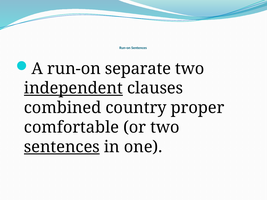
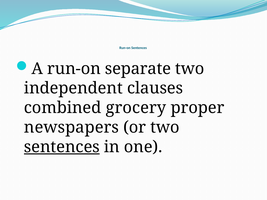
independent underline: present -> none
country: country -> grocery
comfortable: comfortable -> newspapers
